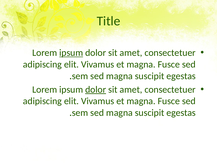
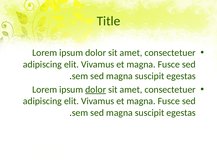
ipsum at (71, 53) underline: present -> none
